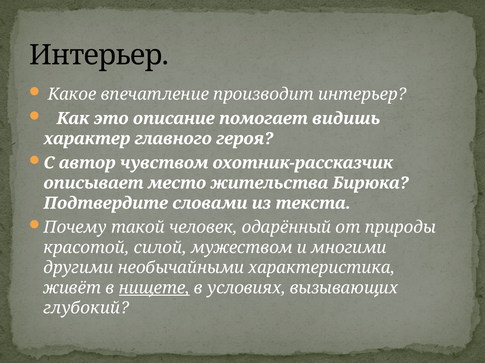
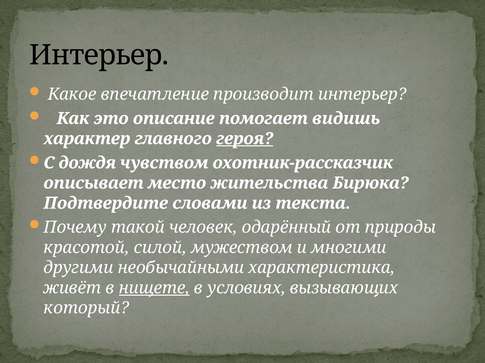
героя underline: none -> present
автор: автор -> дождя
глубокий: глубокий -> который
